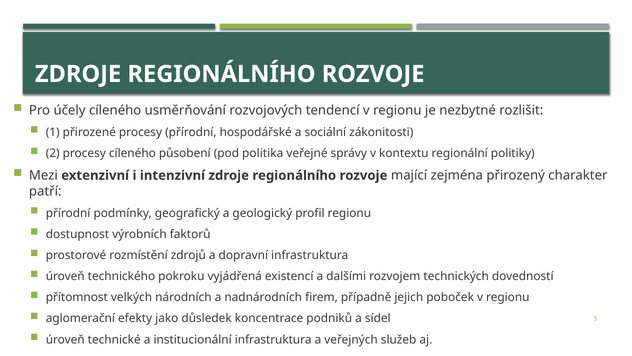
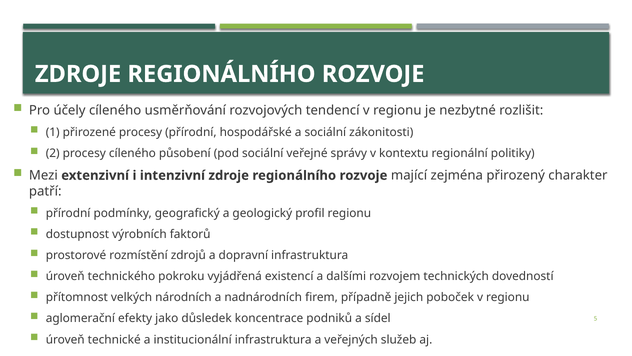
pod politika: politika -> sociální
